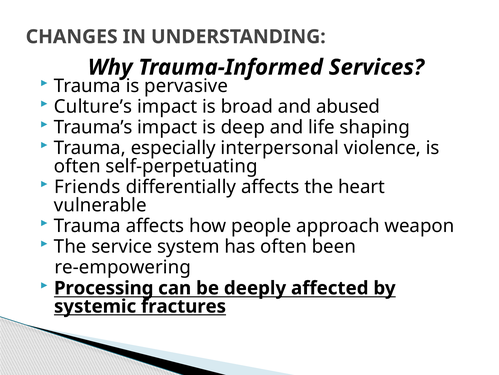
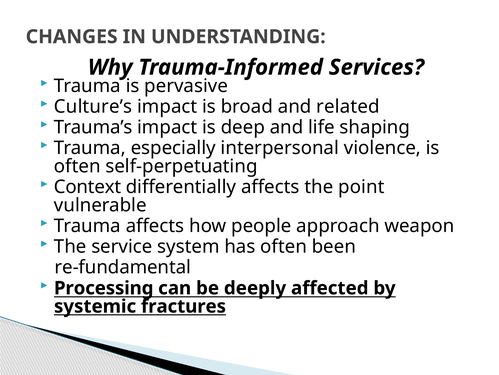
abused: abused -> related
Friends: Friends -> Context
heart: heart -> point
re-empowering: re-empowering -> re-fundamental
